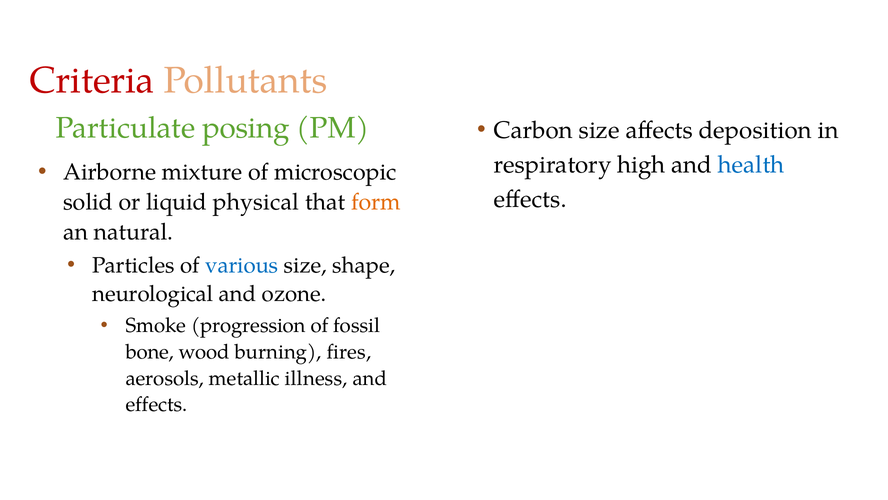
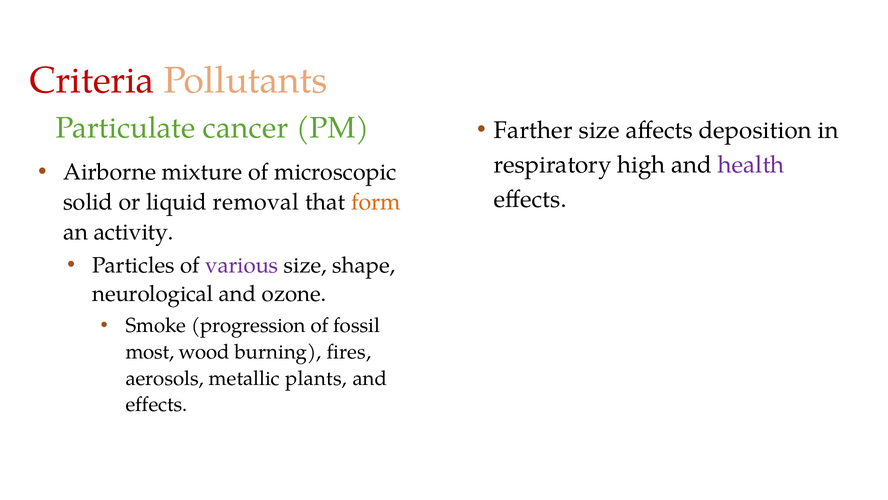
Carbon: Carbon -> Farther
posing: posing -> cancer
health colour: blue -> purple
physical: physical -> removal
natural: natural -> activity
various colour: blue -> purple
bone: bone -> most
illness: illness -> plants
